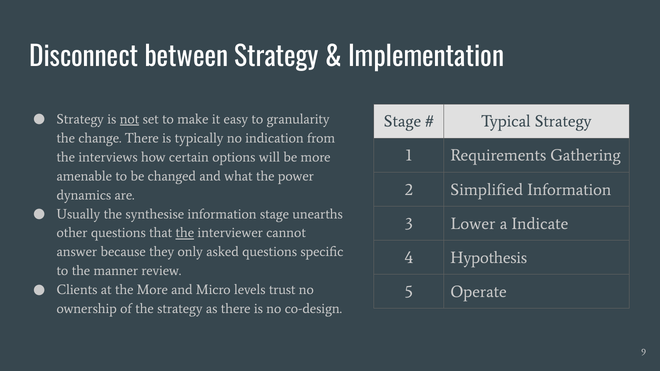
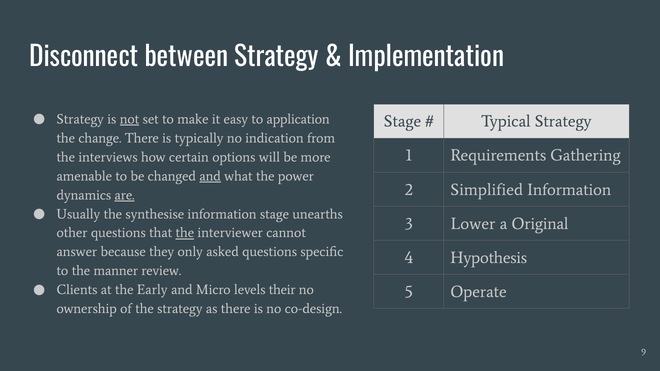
granularity: granularity -> application
and at (210, 176) underline: none -> present
are underline: none -> present
Indicate: Indicate -> Original
the More: More -> Early
trust: trust -> their
